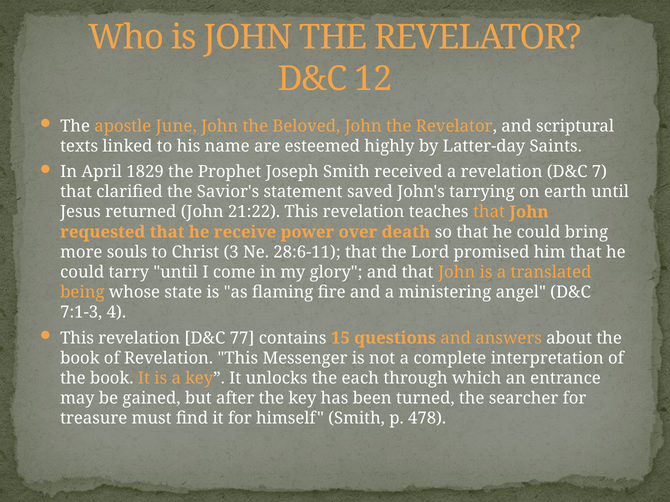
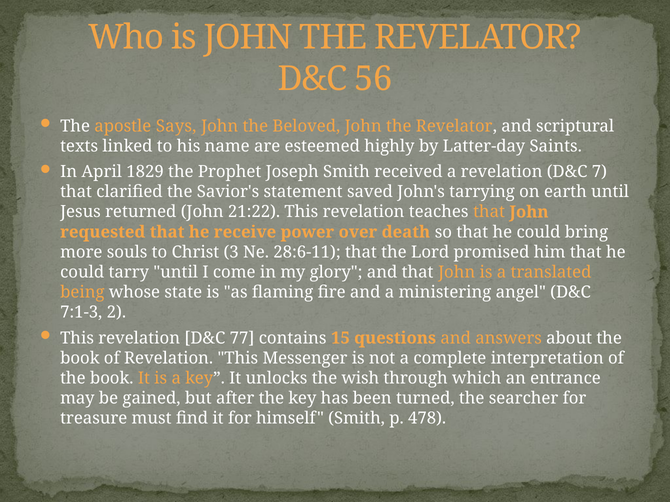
12: 12 -> 56
June: June -> Says
4: 4 -> 2
each: each -> wish
